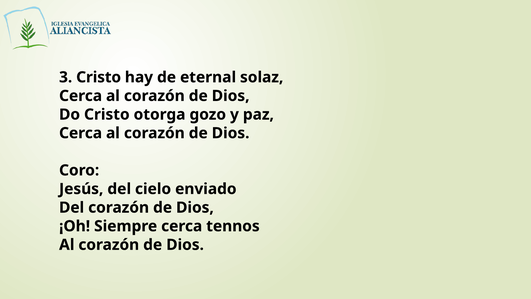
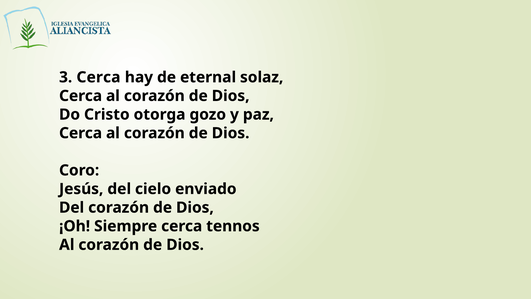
3 Cristo: Cristo -> Cerca
